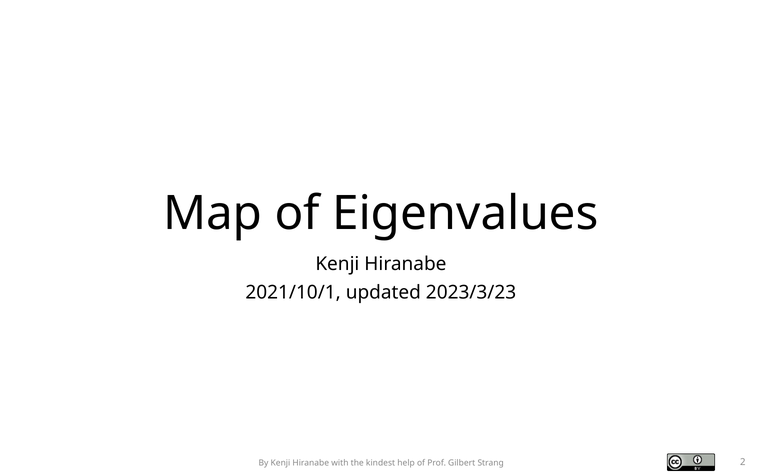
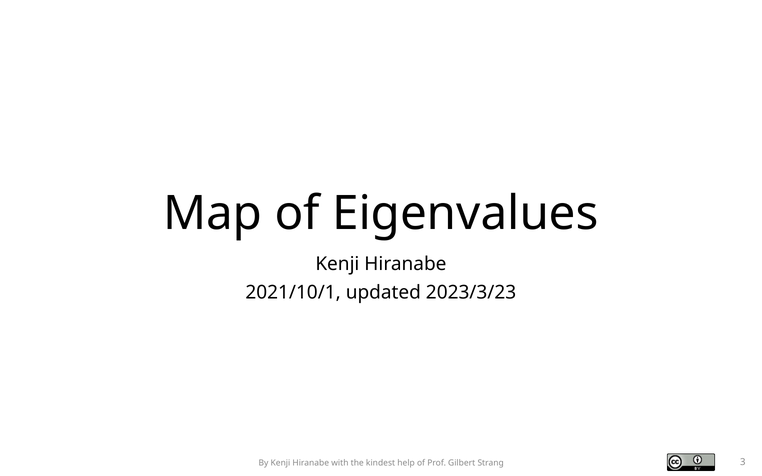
2: 2 -> 3
